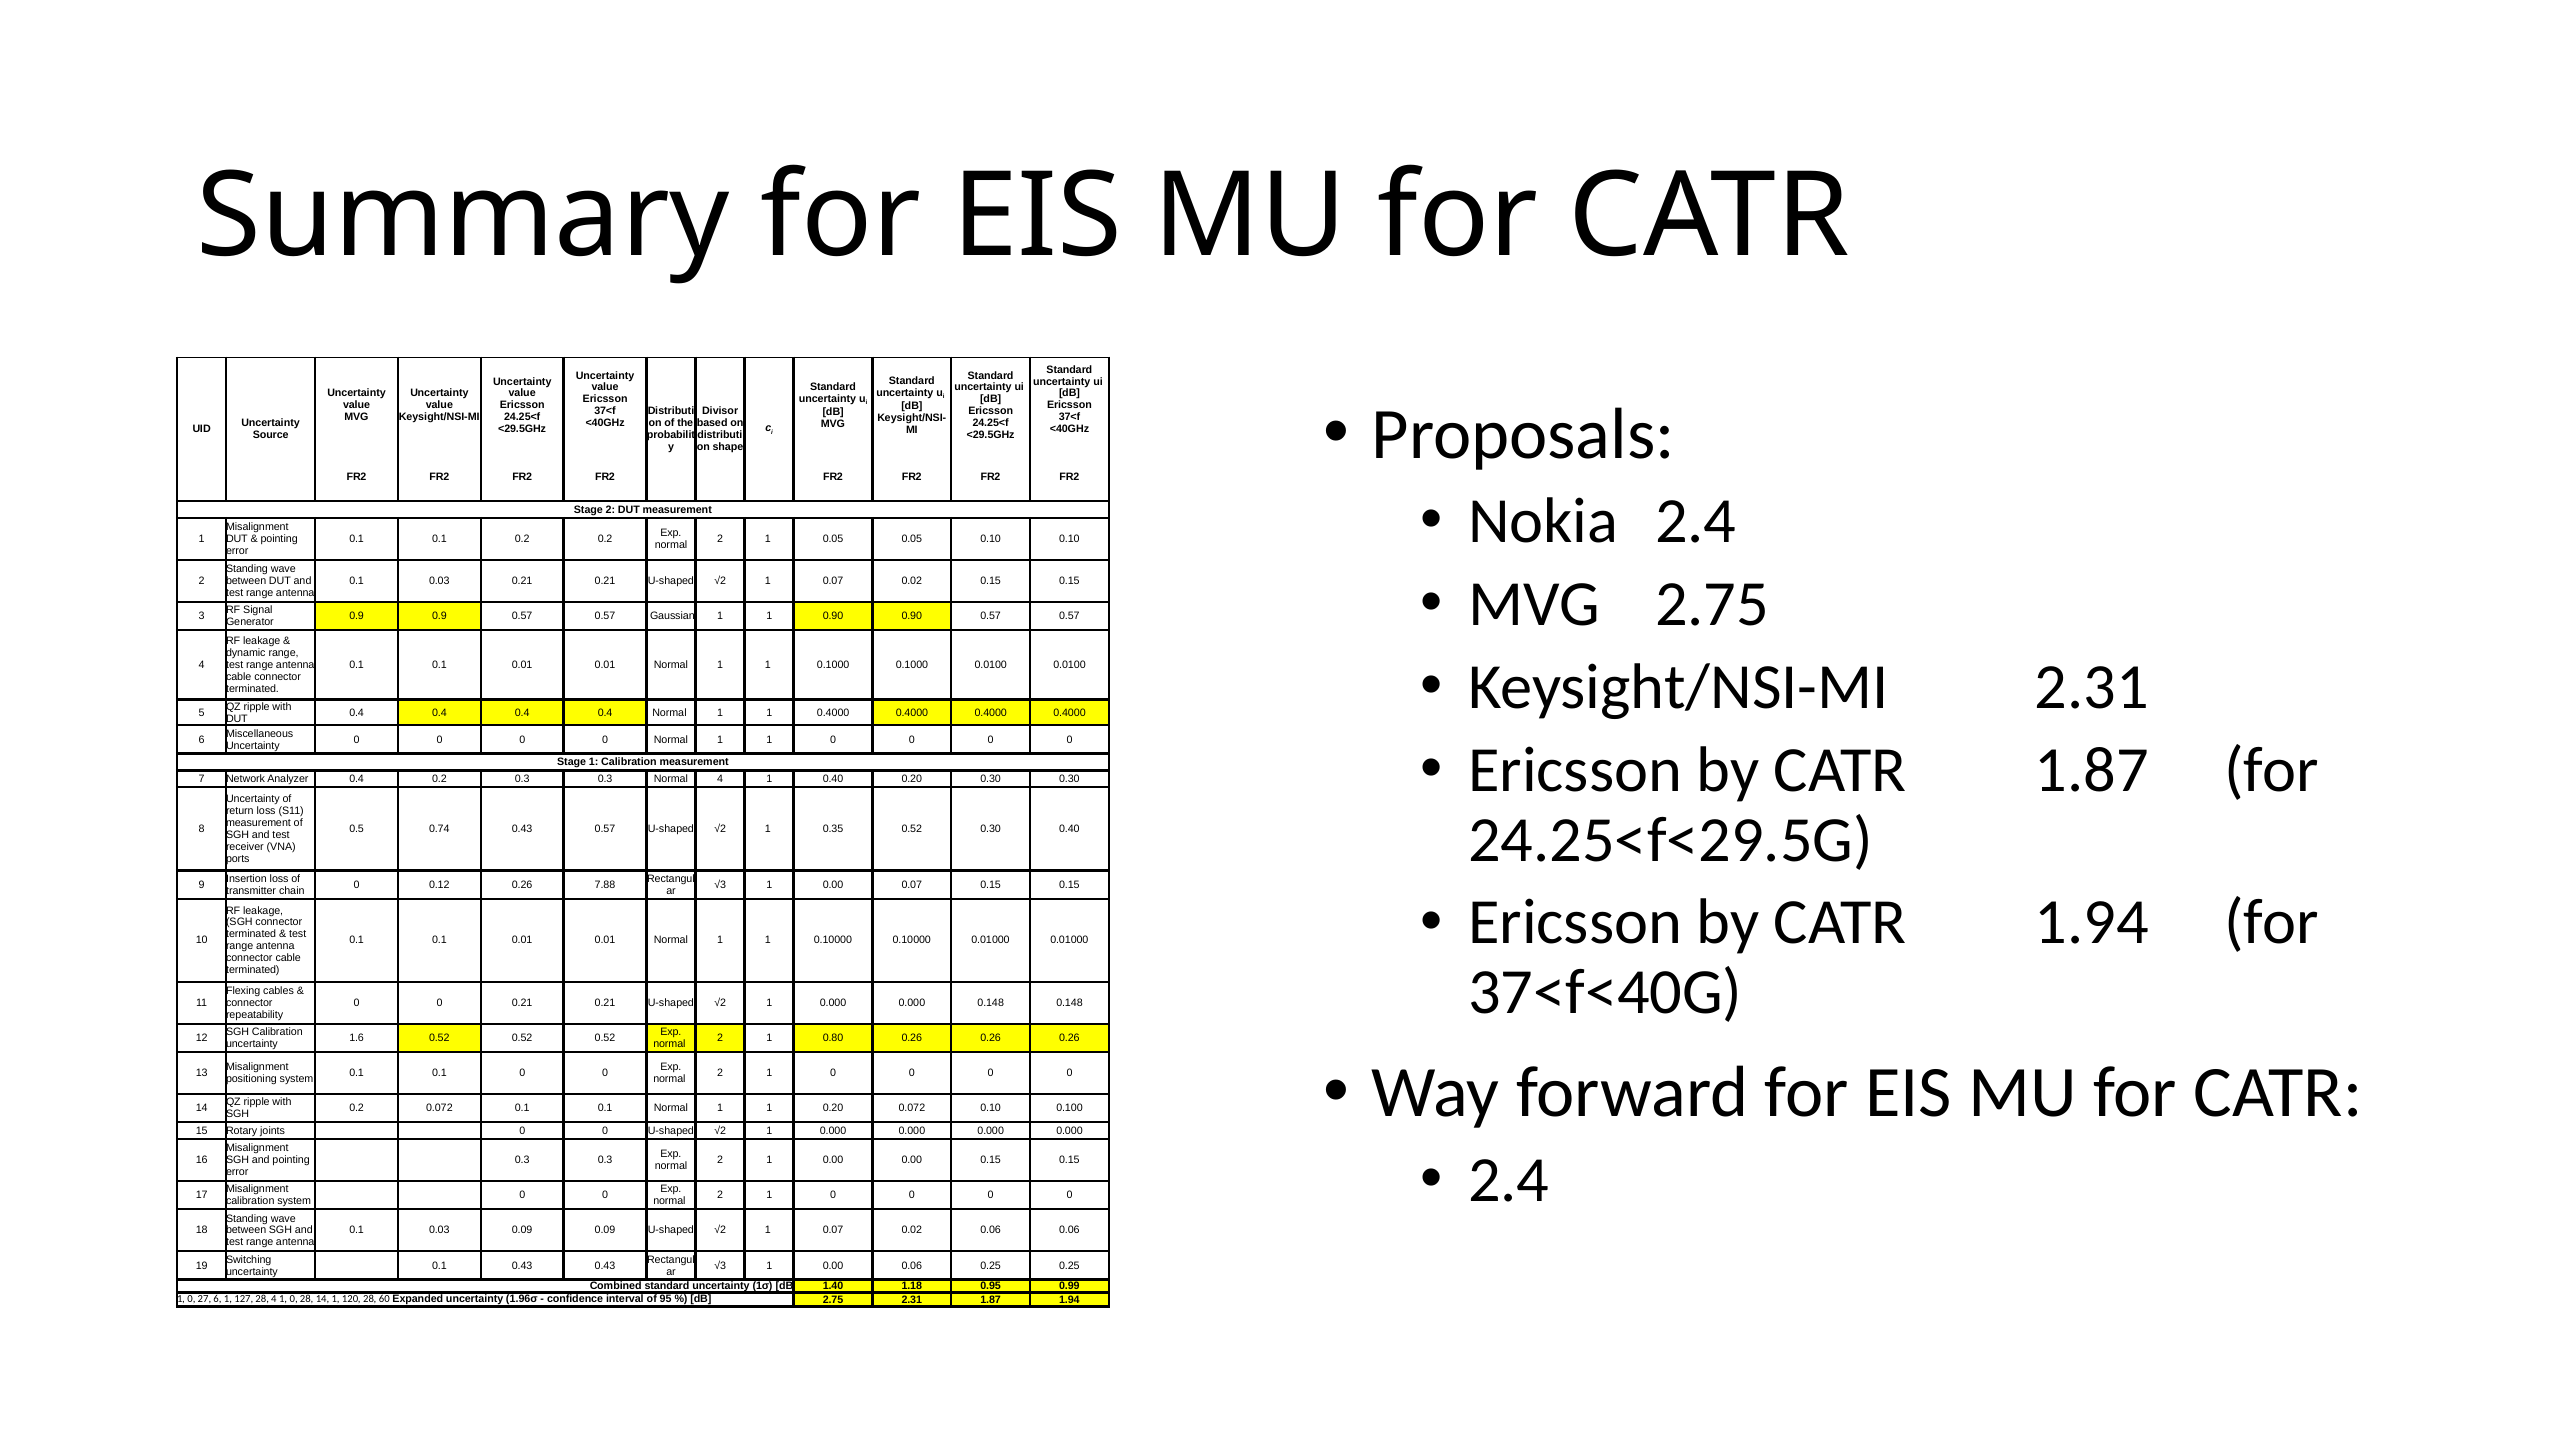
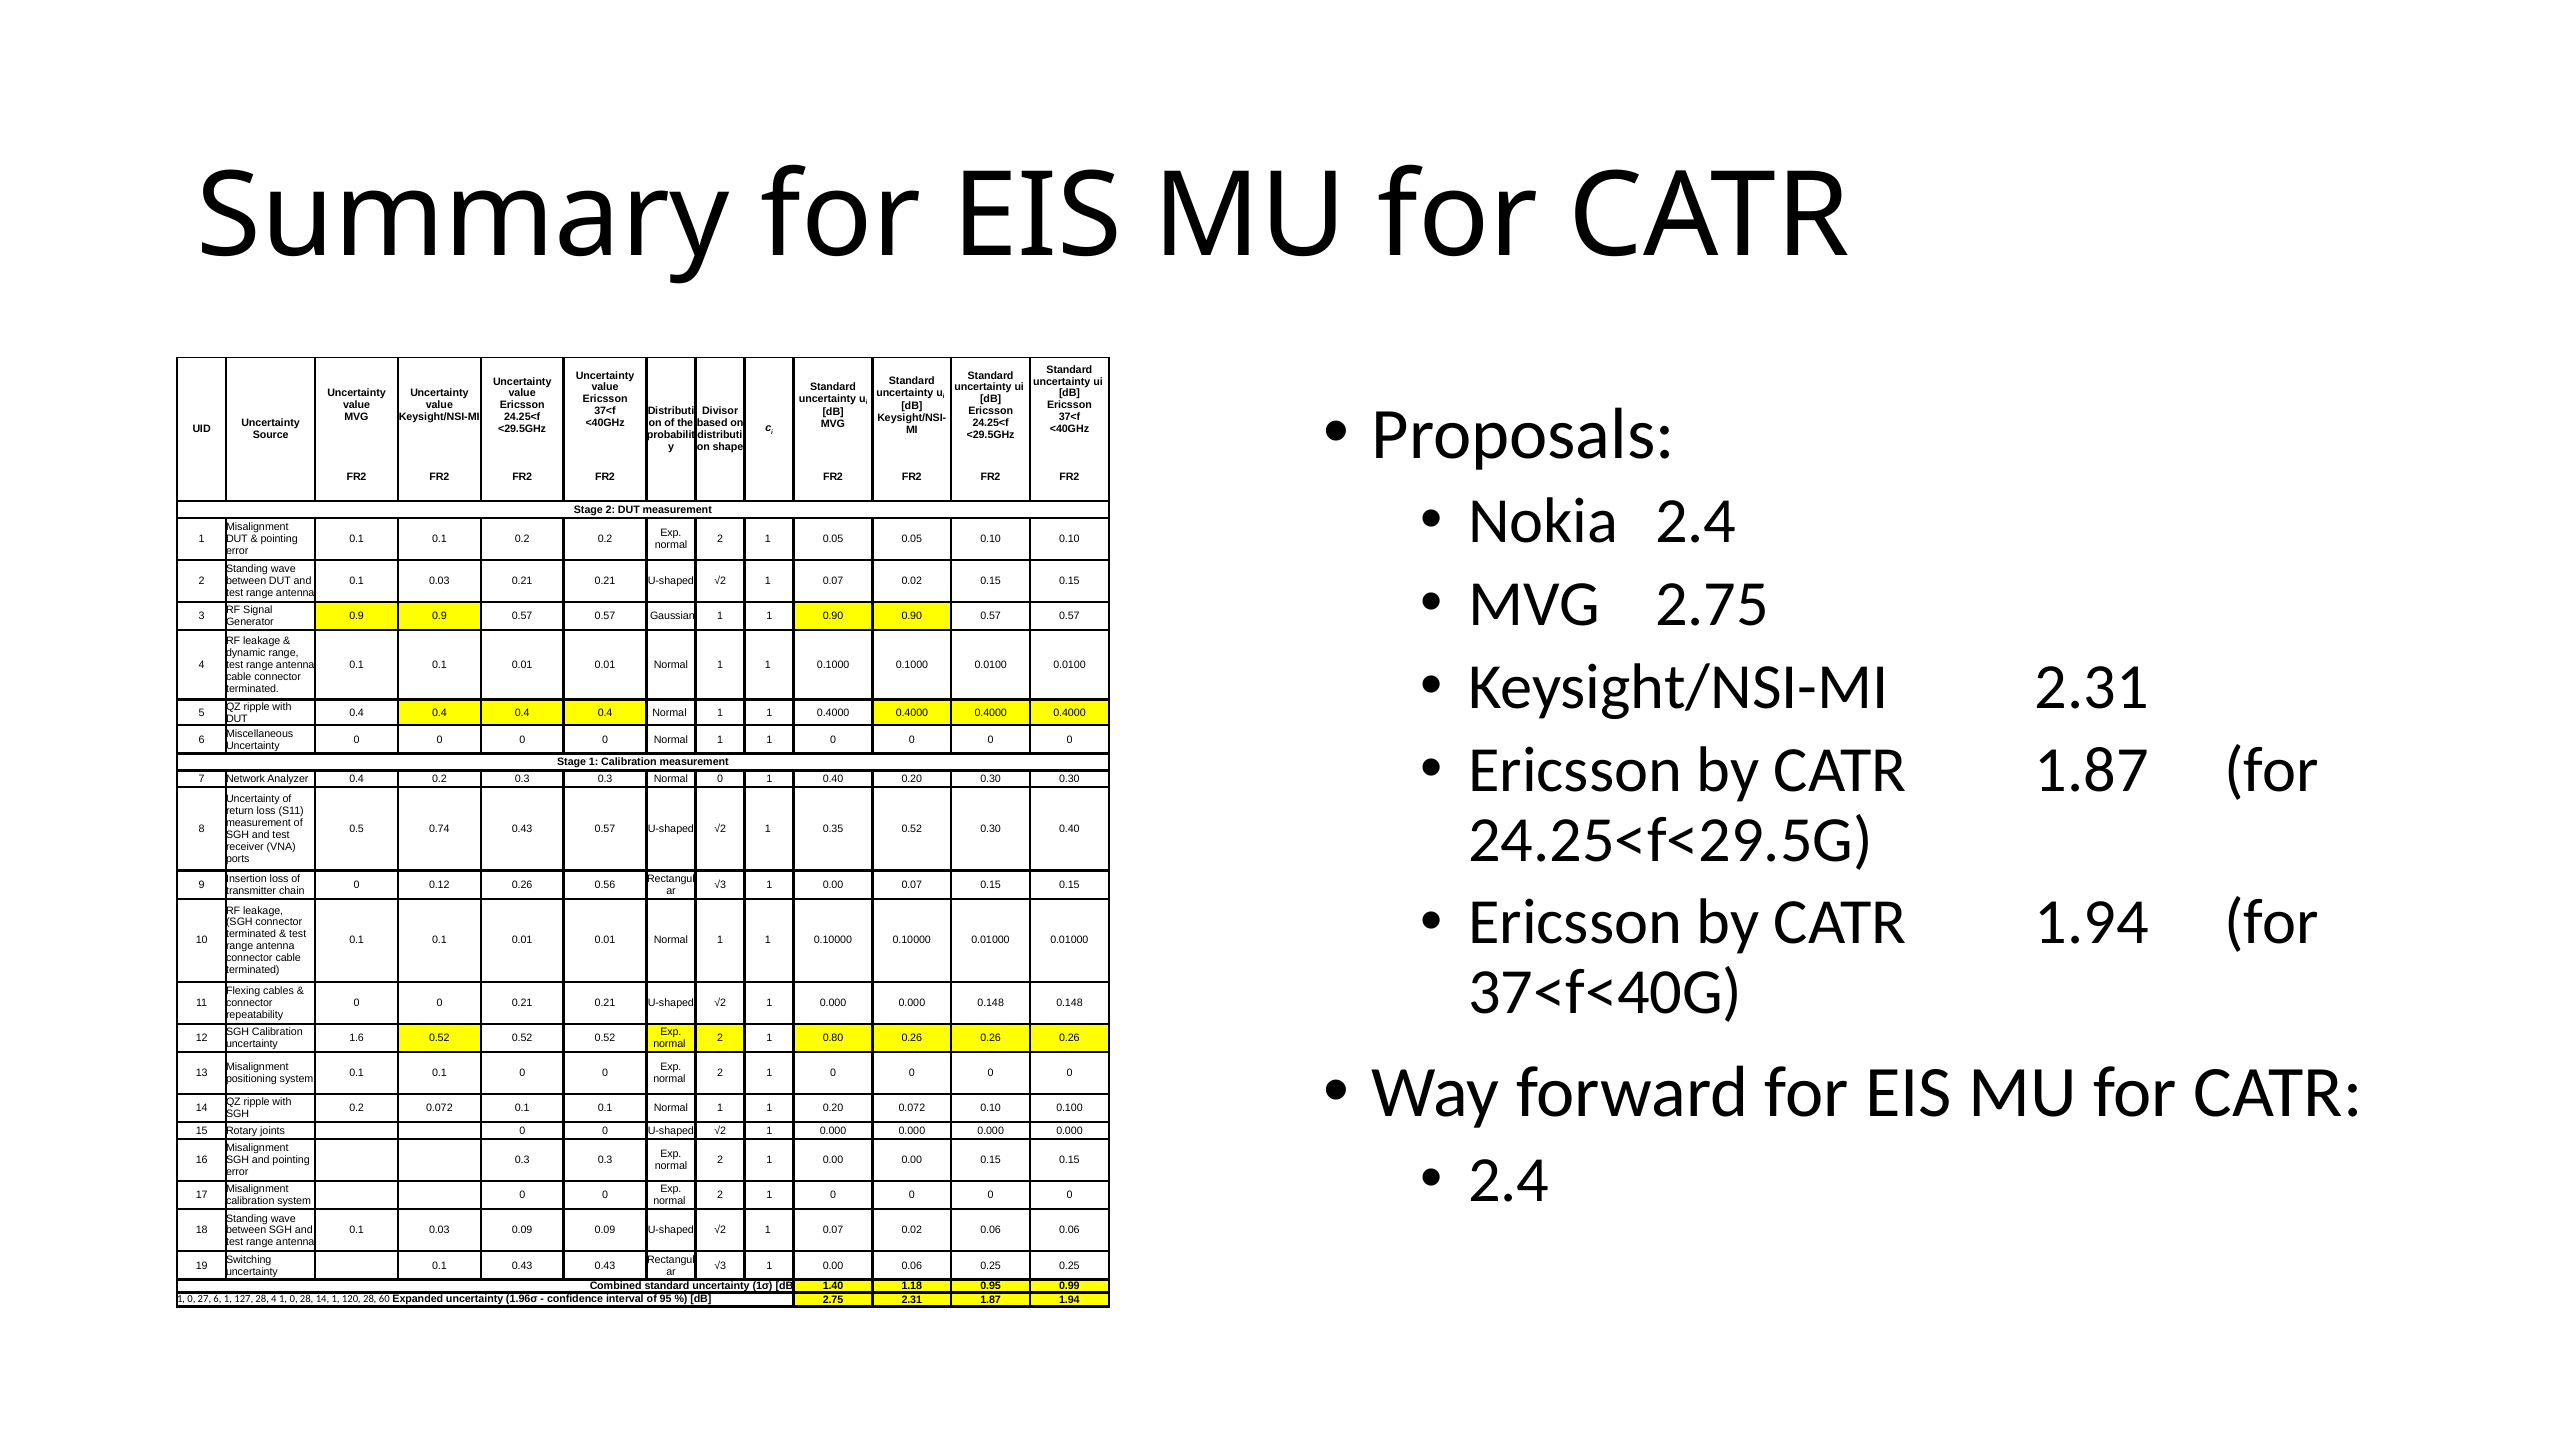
Normal 4: 4 -> 0
7.88: 7.88 -> 0.56
